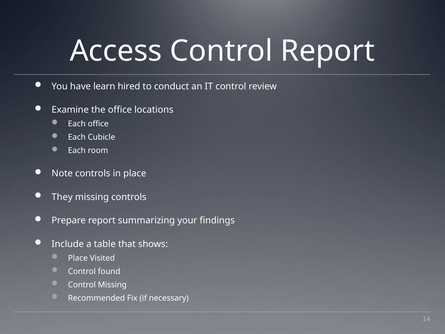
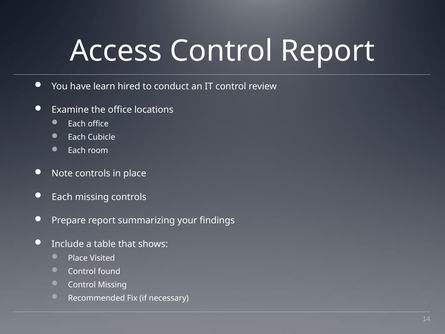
They at (62, 197): They -> Each
